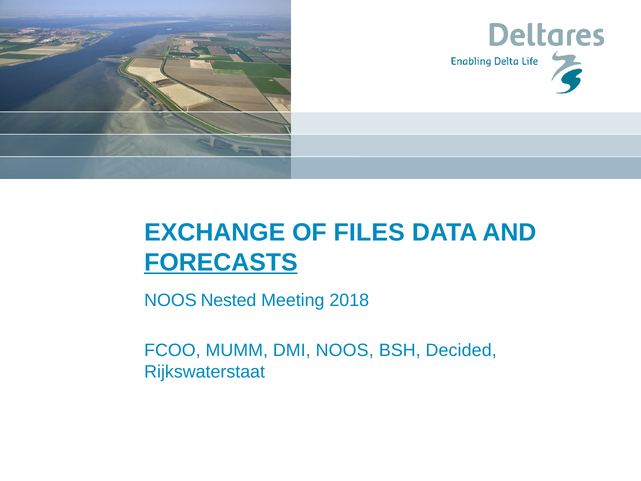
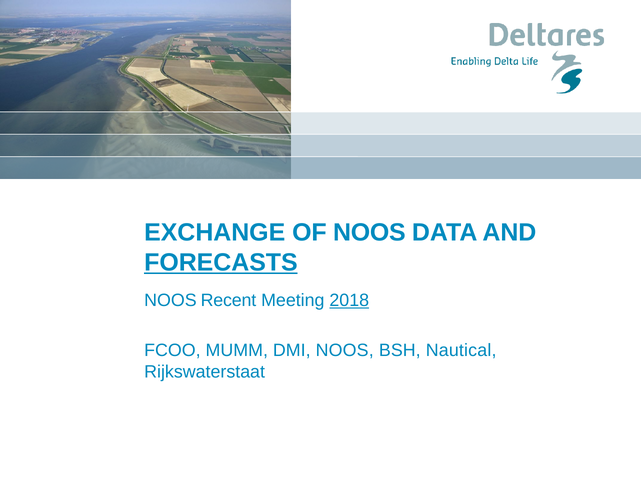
OF FILES: FILES -> NOOS
Nested: Nested -> Recent
2018 underline: none -> present
Decided: Decided -> Nautical
